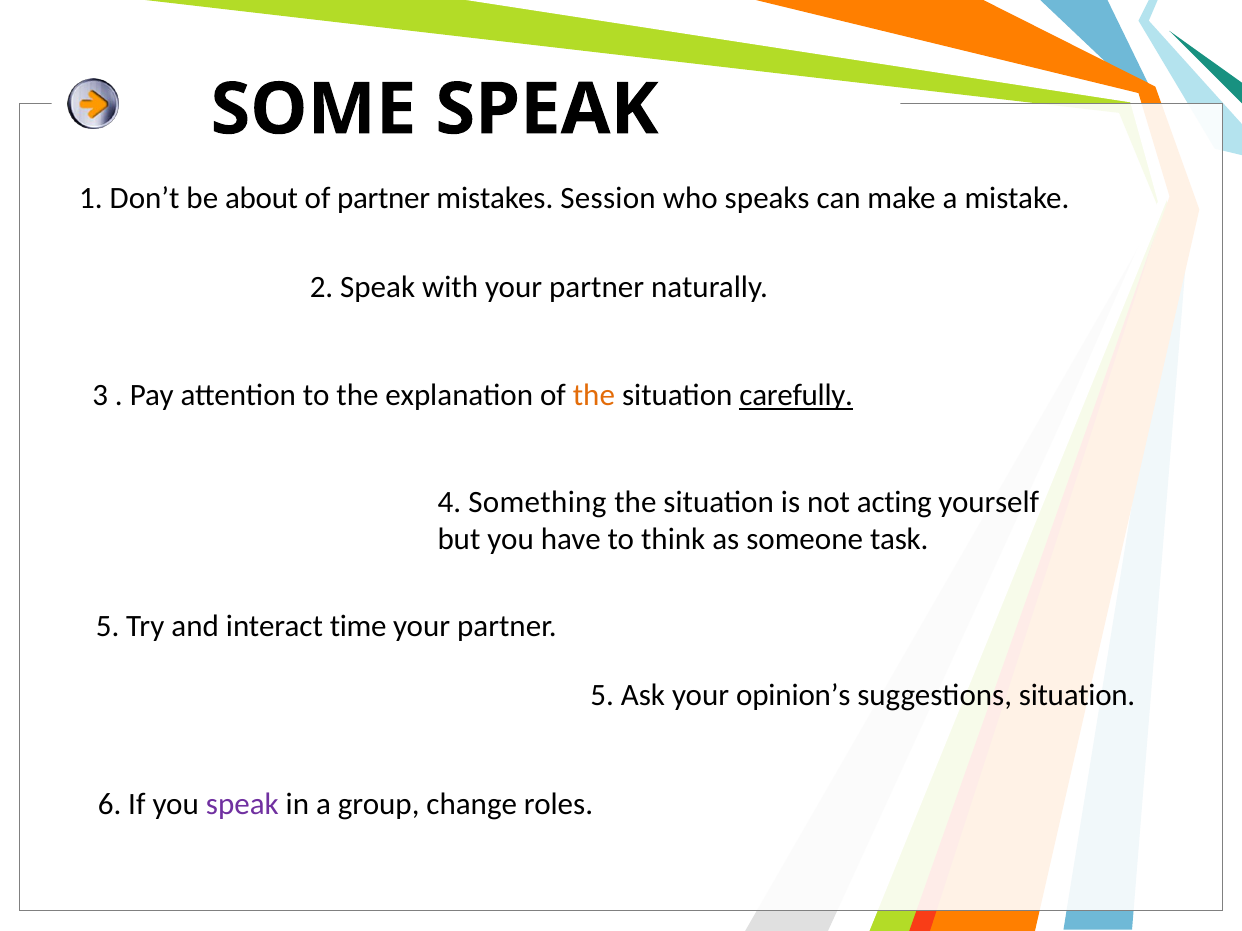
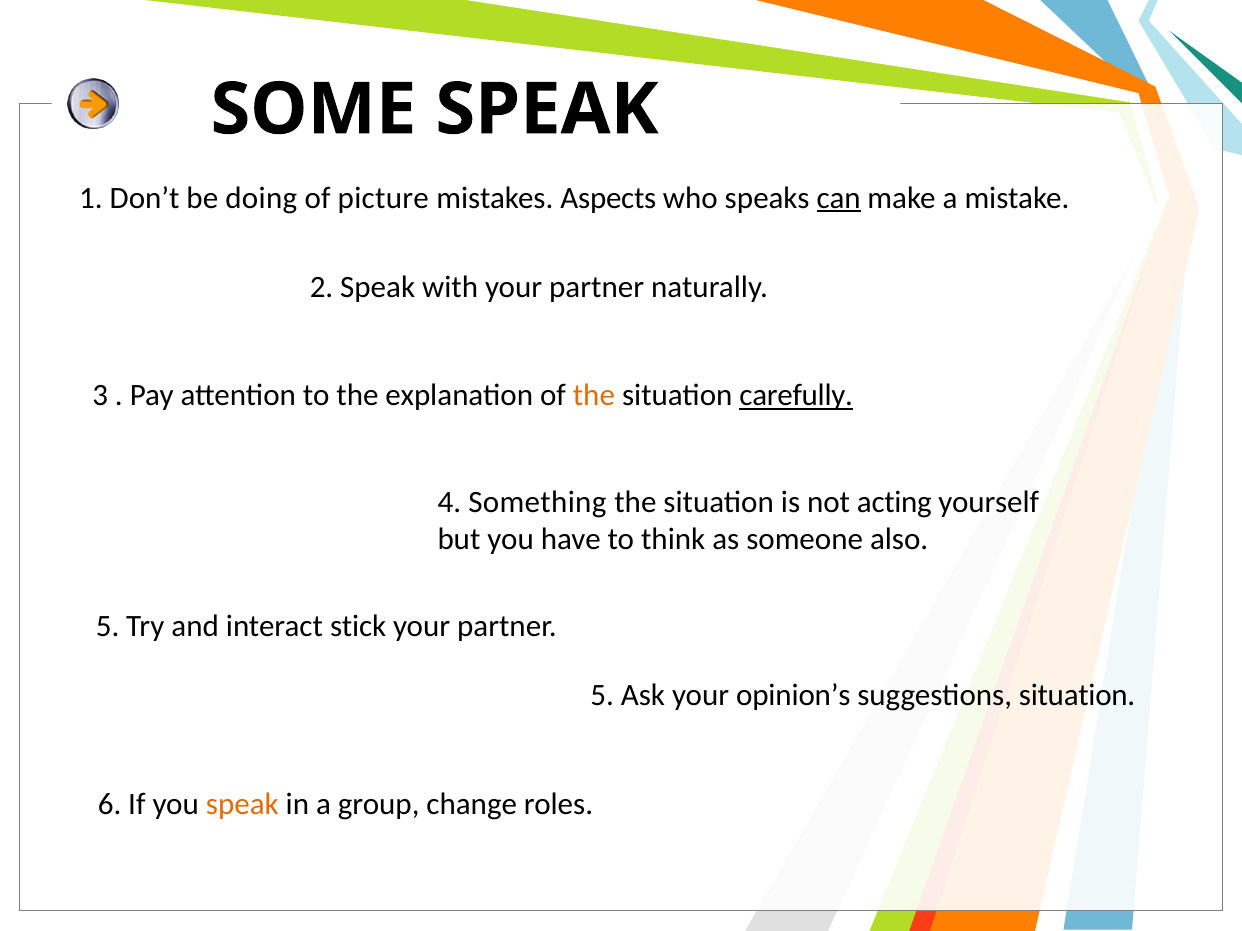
about: about -> doing
of partner: partner -> picture
Session: Session -> Aspects
can underline: none -> present
task: task -> also
time: time -> stick
speak at (242, 804) colour: purple -> orange
